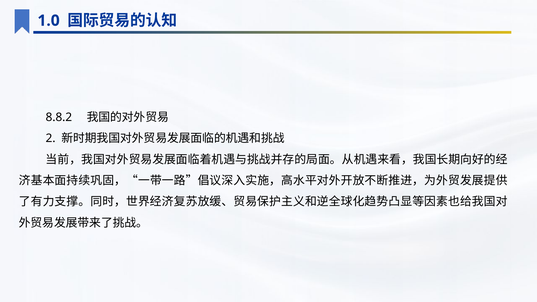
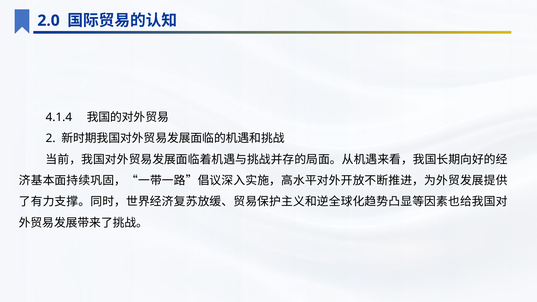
1.0: 1.0 -> 2.0
8.8.2: 8.8.2 -> 4.1.4
